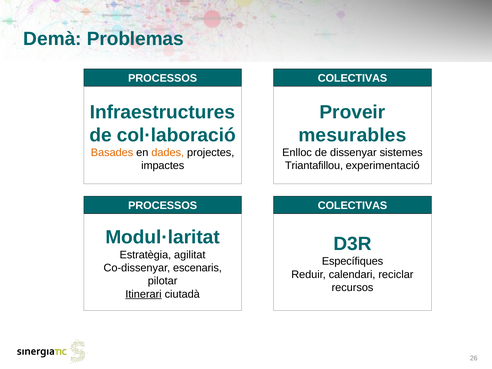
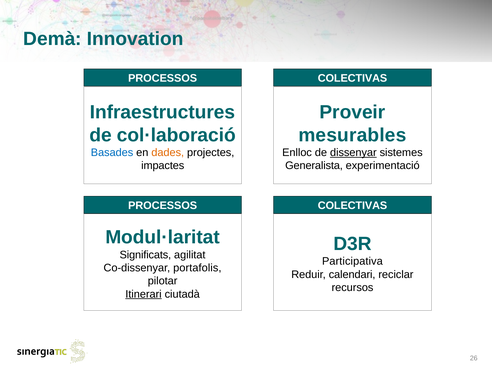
Problemas: Problemas -> Innovation
Basades colour: orange -> blue
dissenyar underline: none -> present
Triantafillou: Triantafillou -> Generalista
Estratègia: Estratègia -> Significats
Específiques: Específiques -> Participativa
escenaris: escenaris -> portafolis
